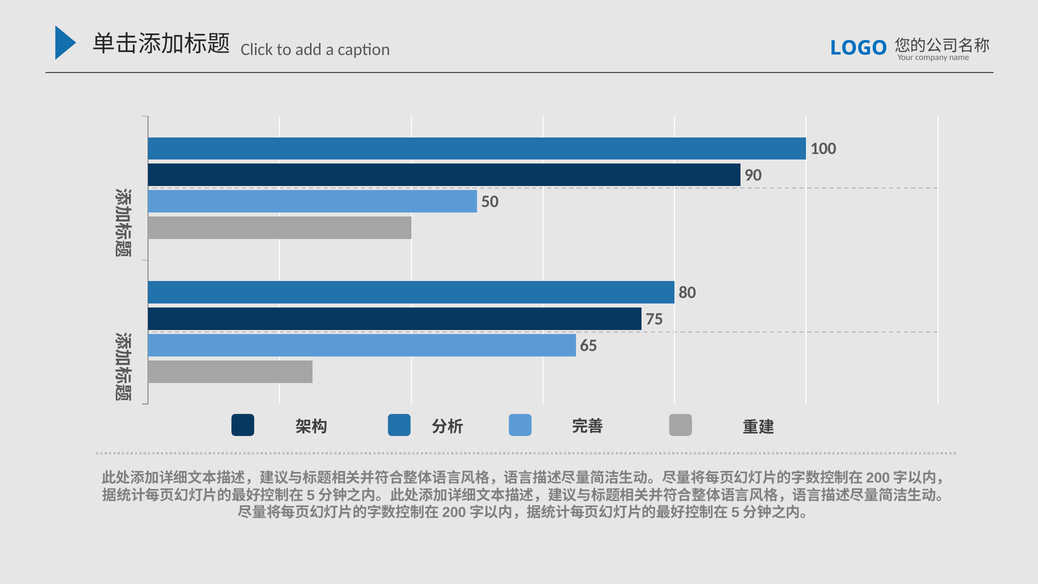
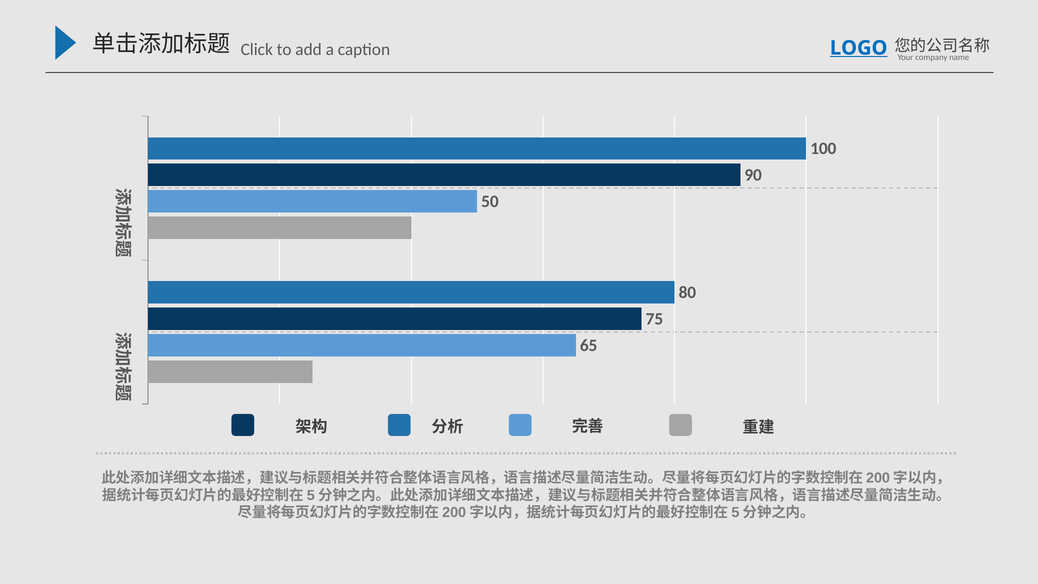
LOGO underline: none -> present
